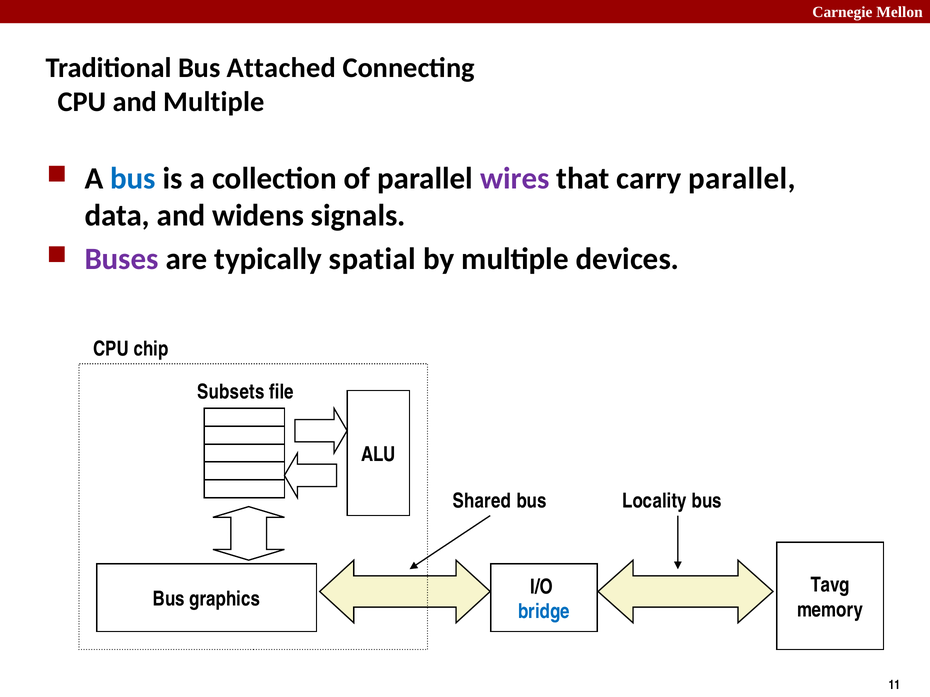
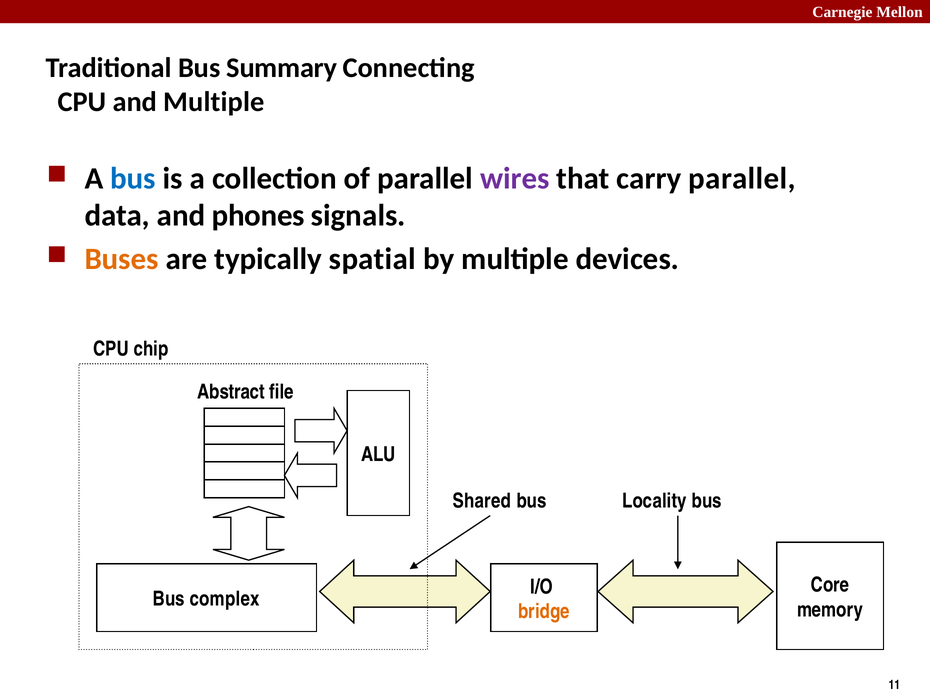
Attached: Attached -> Summary
widens: widens -> phones
Buses colour: purple -> orange
Subsets: Subsets -> Abstract
Tavg: Tavg -> Core
graphics: graphics -> complex
bridge colour: blue -> orange
